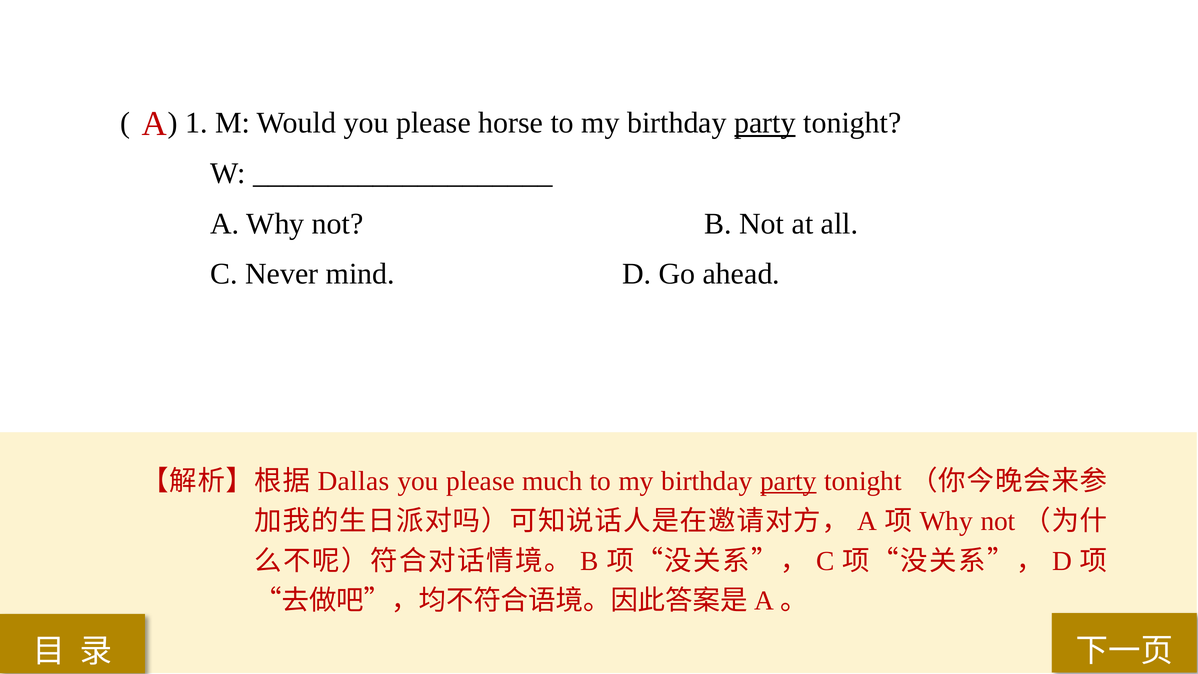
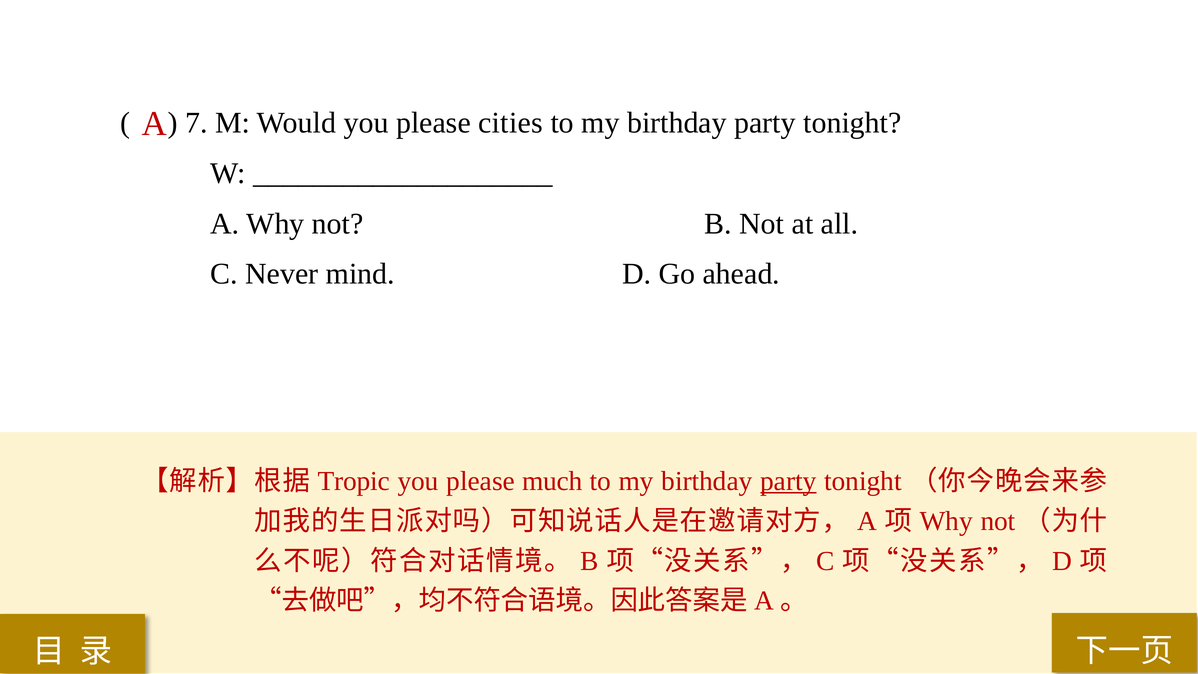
1: 1 -> 7
horse: horse -> cities
party at (765, 123) underline: present -> none
Dallas: Dallas -> Tropic
